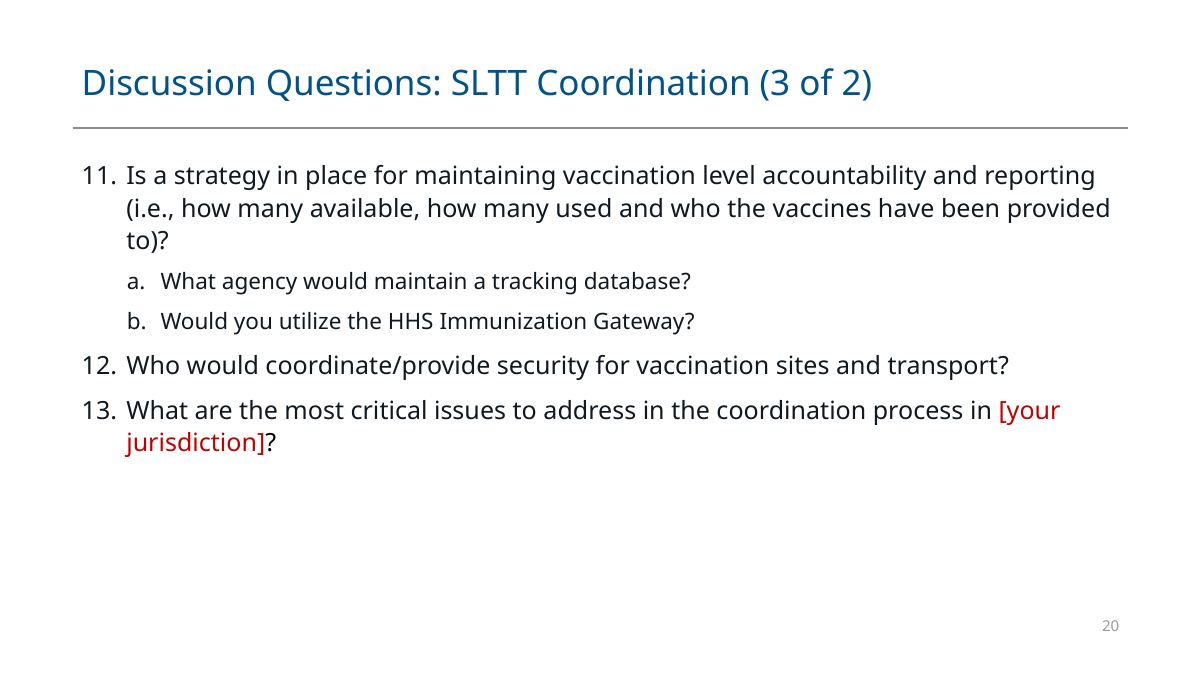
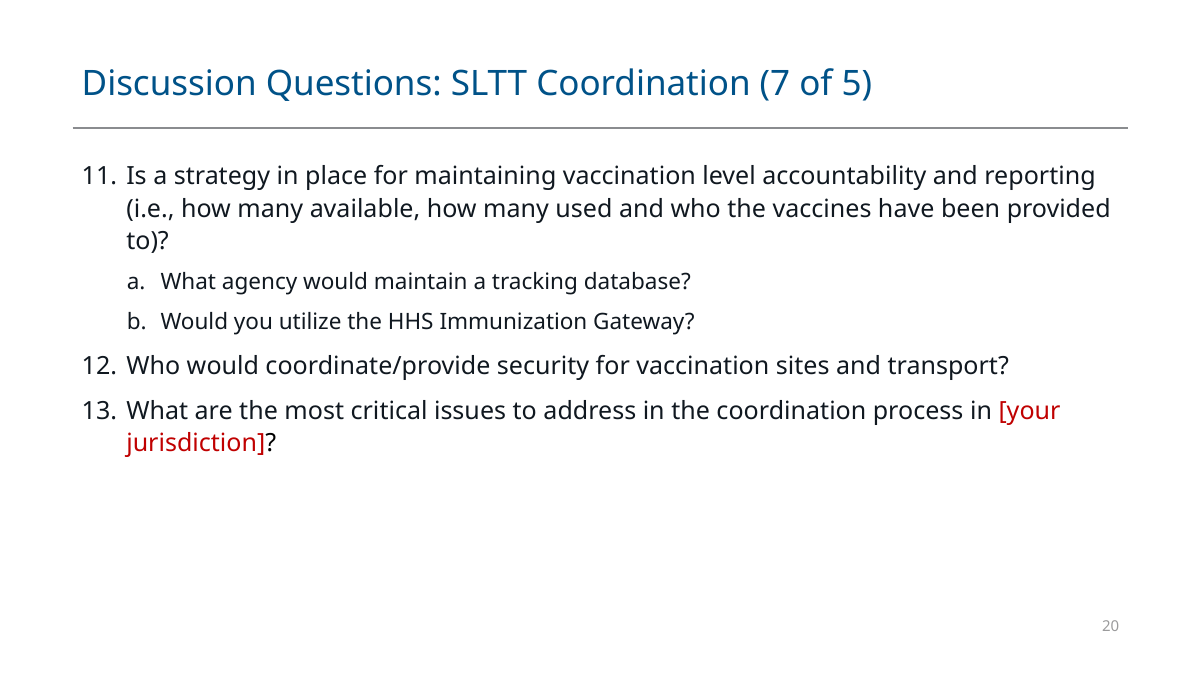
3: 3 -> 7
2: 2 -> 5
